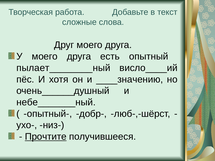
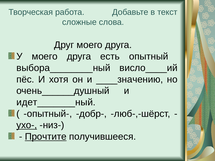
пылает________ный: пылает________ный -> выбора________ный
небе_______ный: небе_______ный -> идет_______ный
ухо- underline: none -> present
